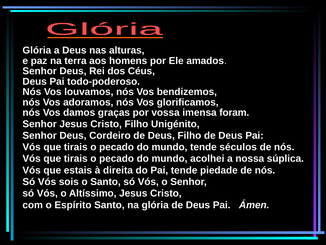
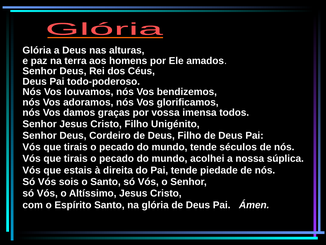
foram: foram -> todos
